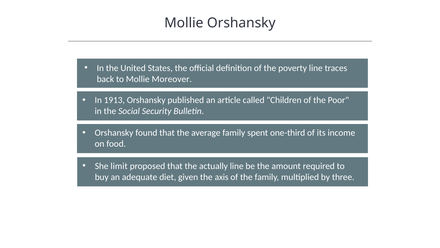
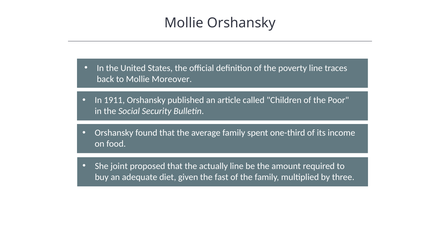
1913: 1913 -> 1911
limit: limit -> joint
axis: axis -> fast
